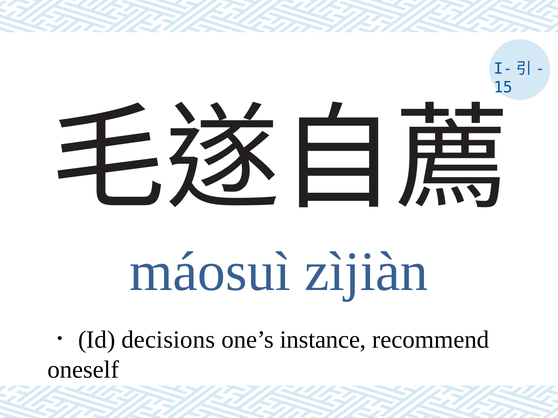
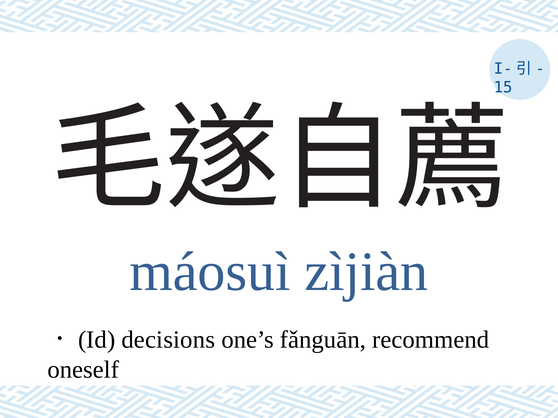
instance: instance -> fǎnguān
